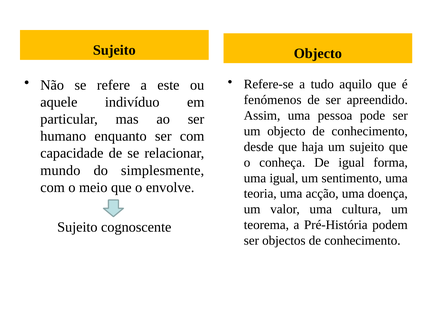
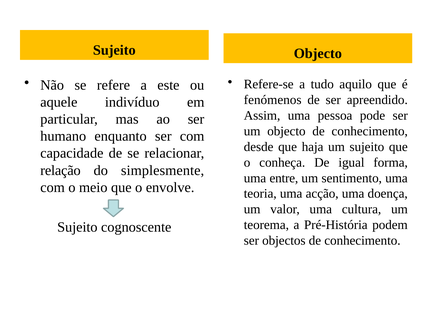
mundo: mundo -> relação
uma igual: igual -> entre
